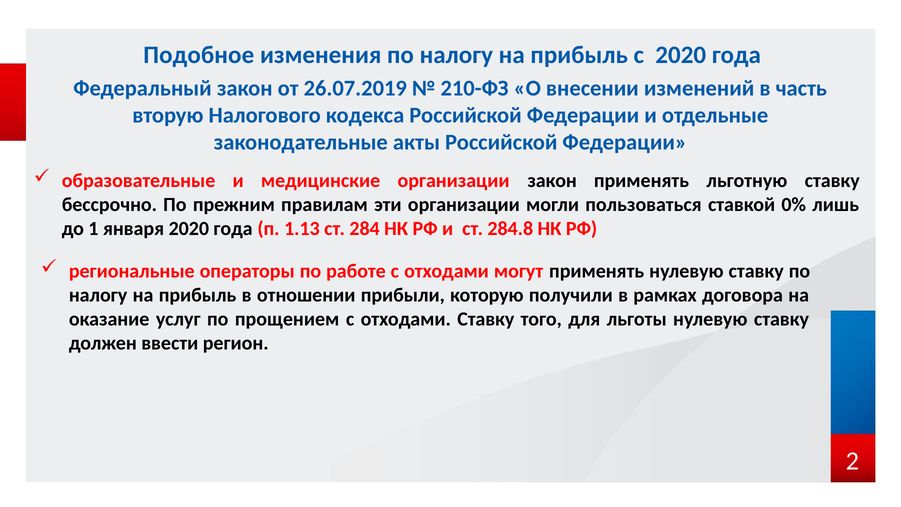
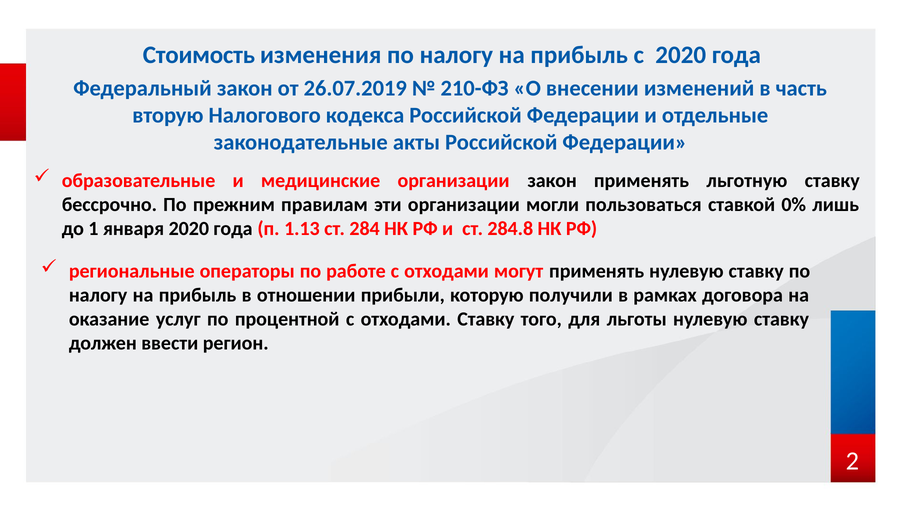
Подобное: Подобное -> Стоимость
прощением: прощением -> процентной
